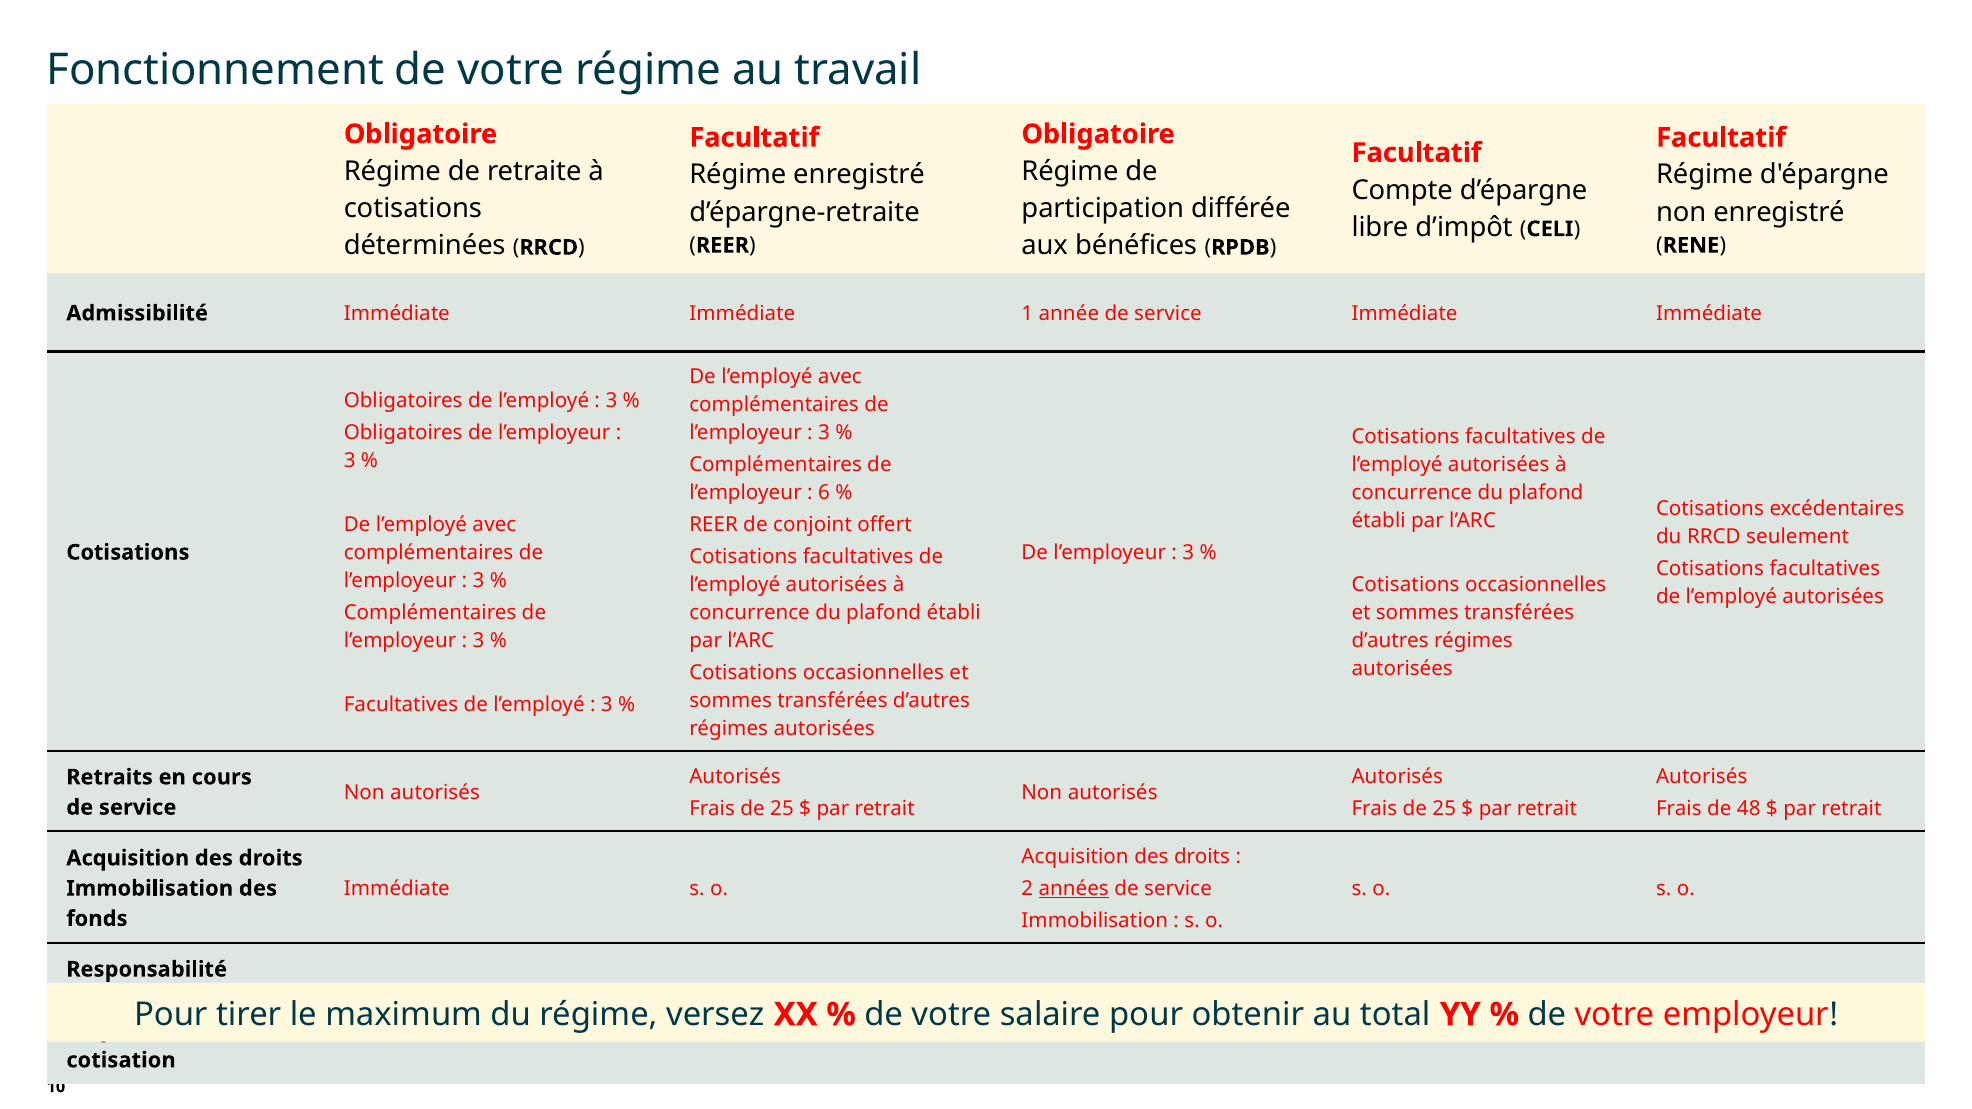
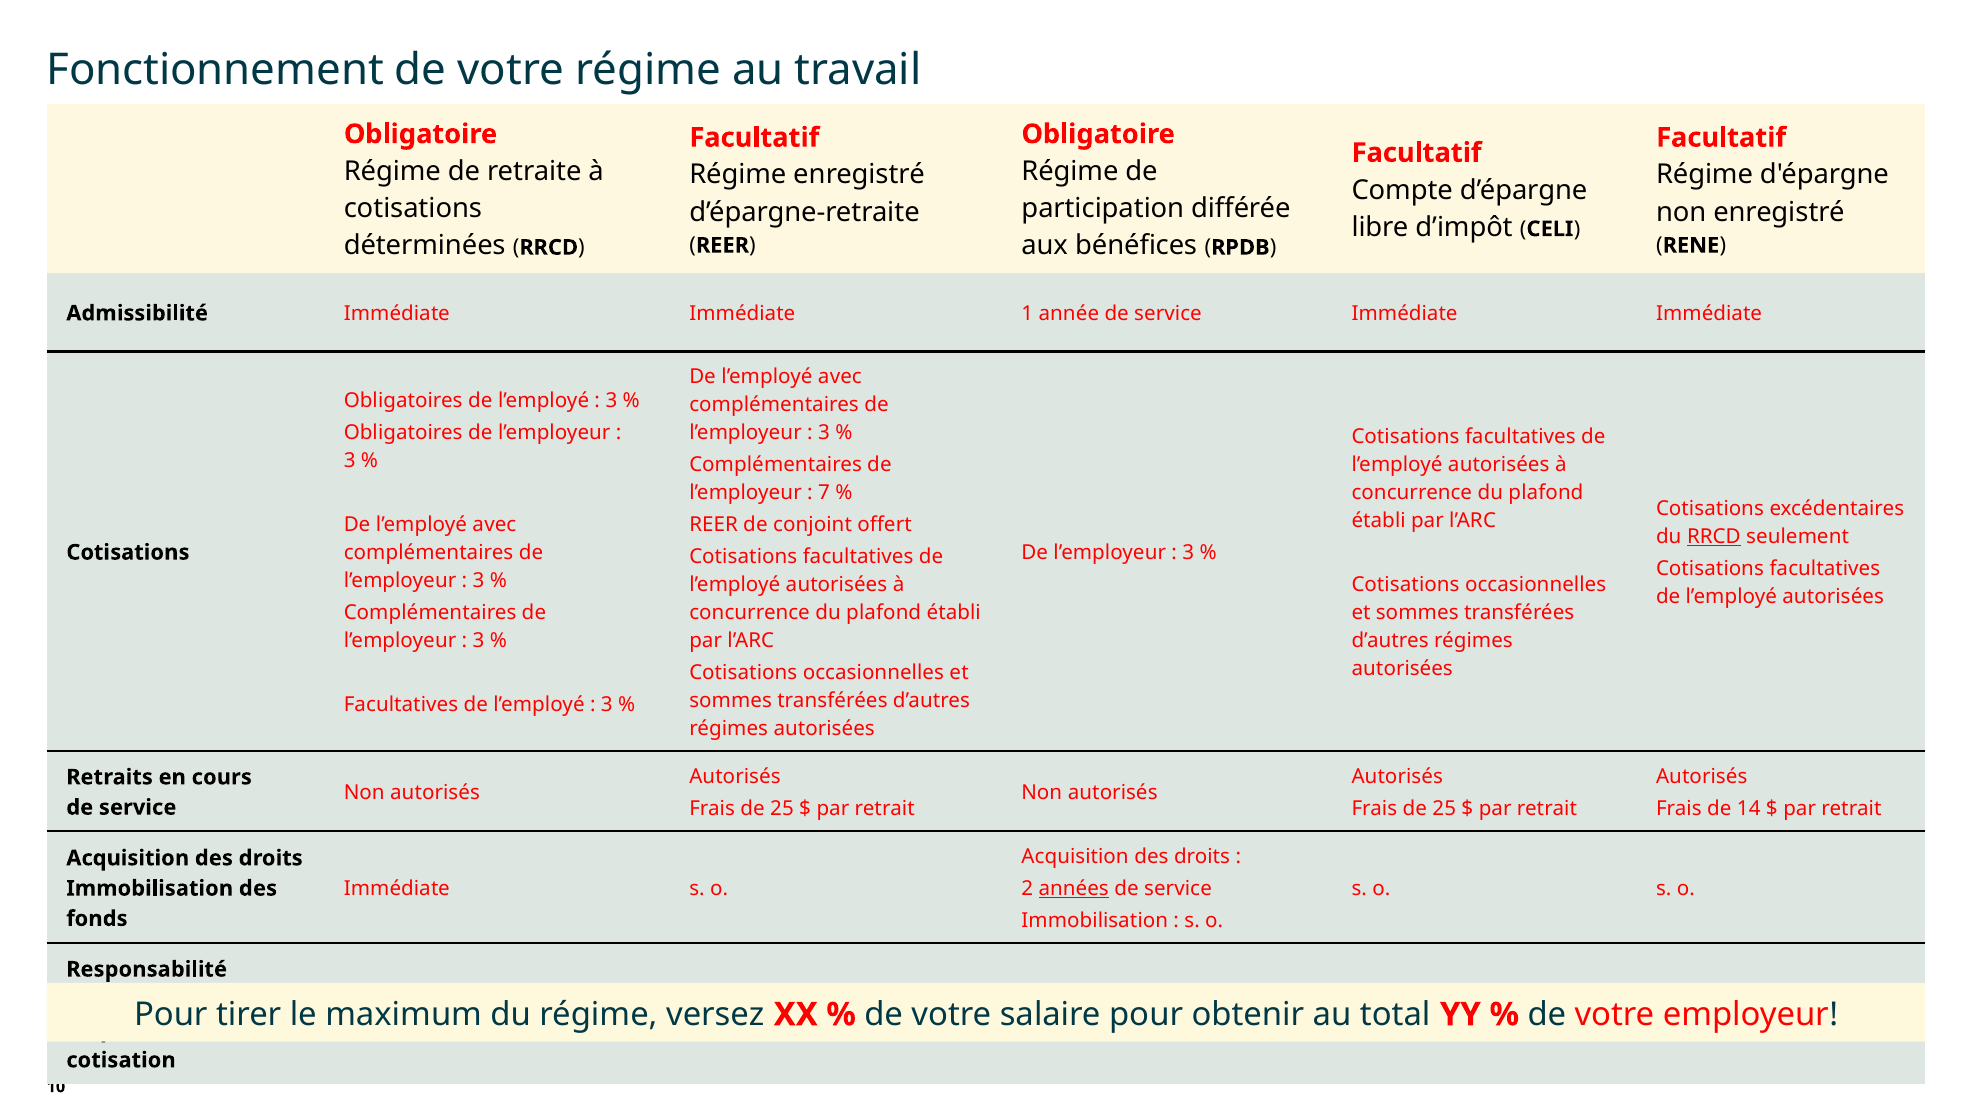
6: 6 -> 7
RRCD at (1714, 537) underline: none -> present
48: 48 -> 14
